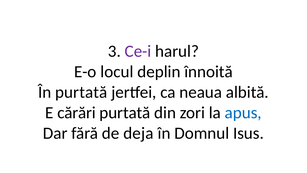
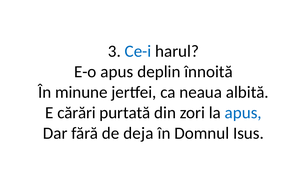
Ce-i colour: purple -> blue
E-o locul: locul -> apus
În purtată: purtată -> minune
